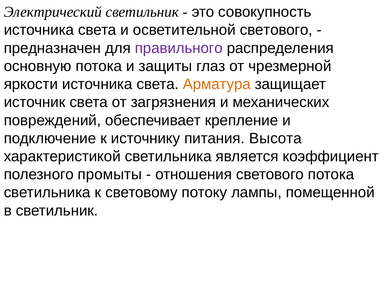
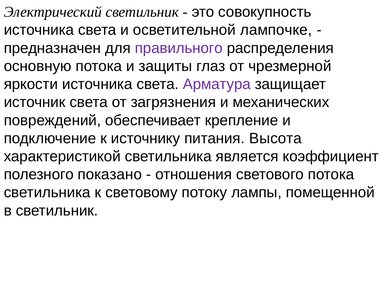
осветительной светового: светового -> лампочке
Арматура colour: orange -> purple
промыты: промыты -> показано
